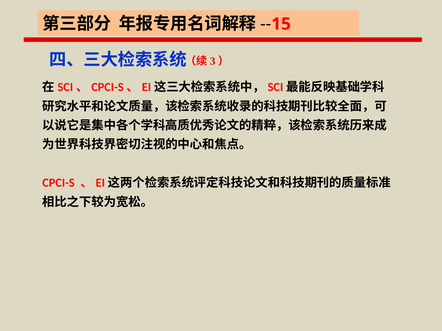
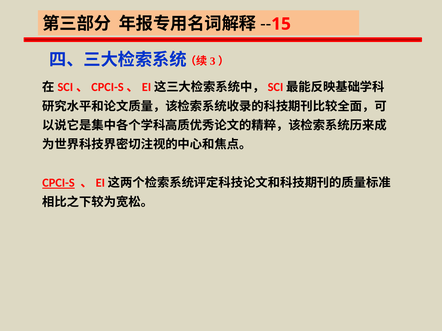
CPCI-S underline: none -> present
